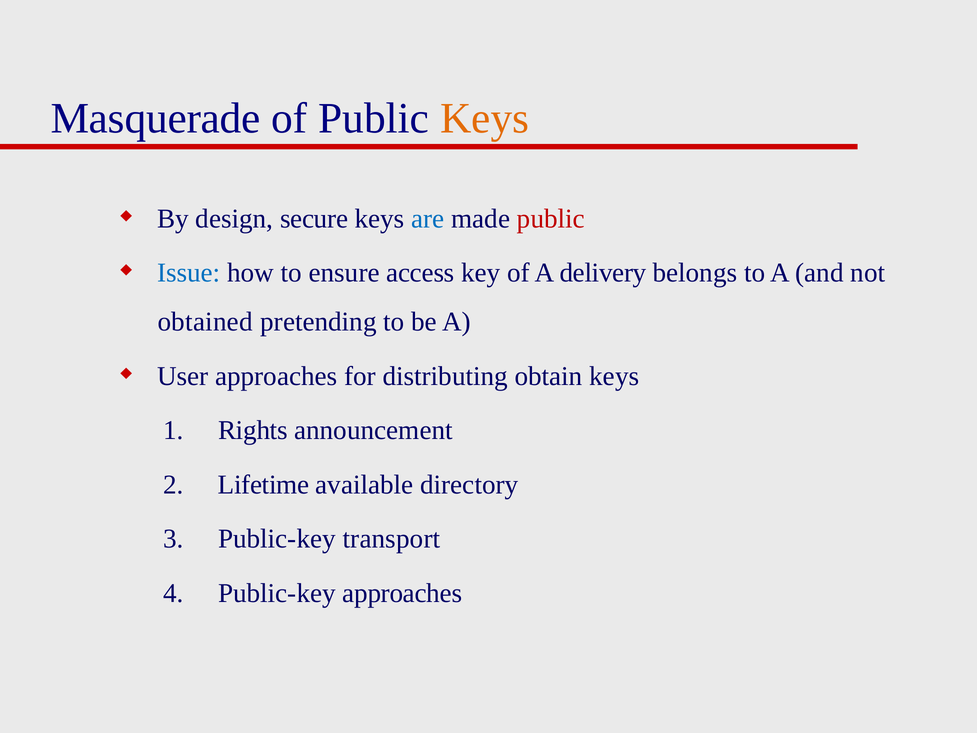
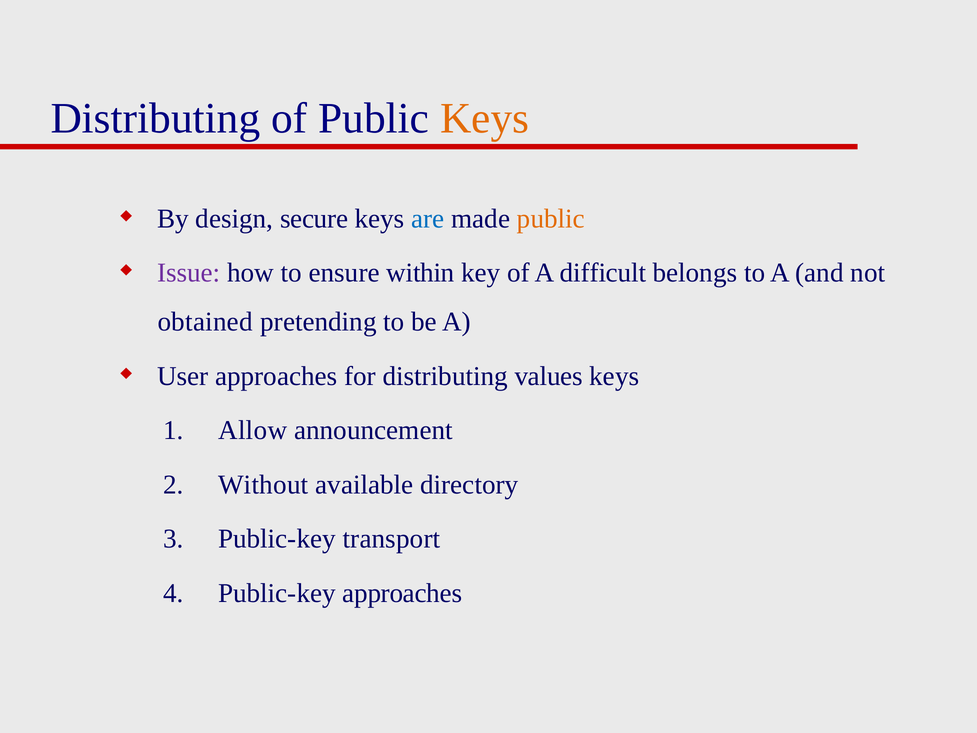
Masquerade at (156, 119): Masquerade -> Distributing
public at (551, 219) colour: red -> orange
Issue colour: blue -> purple
access: access -> within
delivery: delivery -> difficult
obtain: obtain -> values
Rights: Rights -> Allow
Lifetime: Lifetime -> Without
